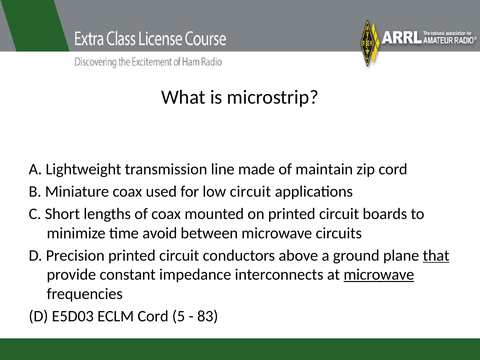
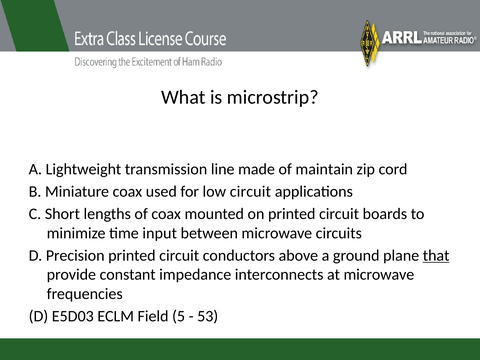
avoid: avoid -> input
microwave at (379, 275) underline: present -> none
ECLM Cord: Cord -> Field
83: 83 -> 53
